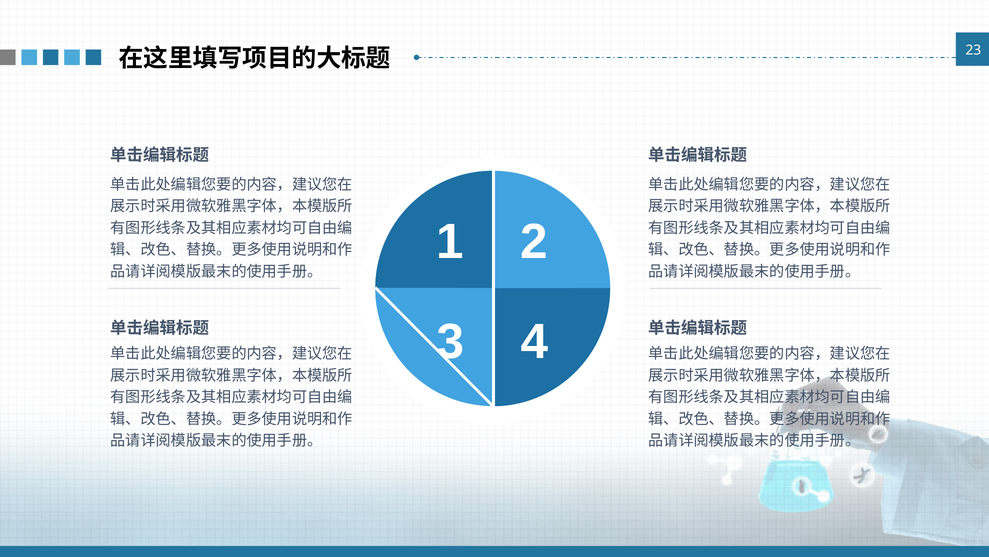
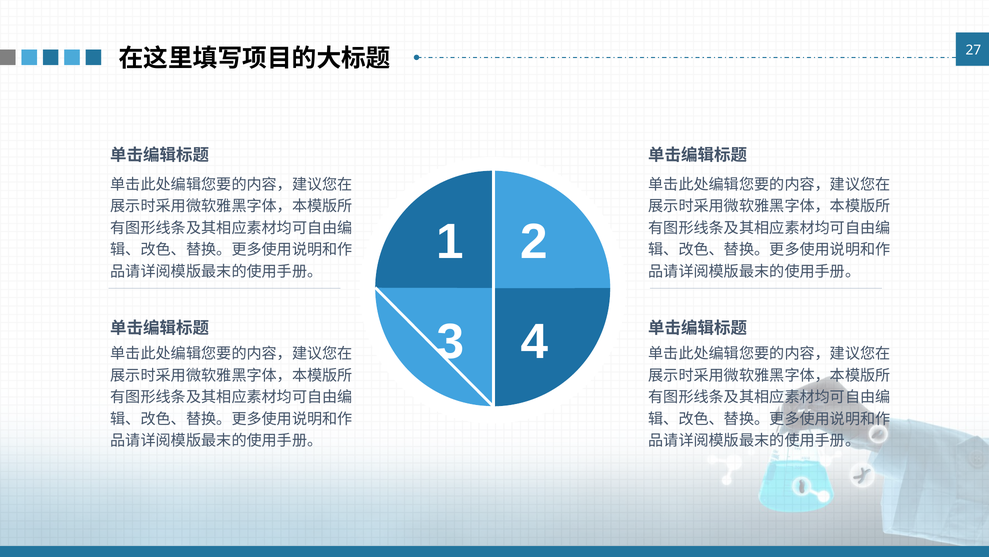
23: 23 -> 27
